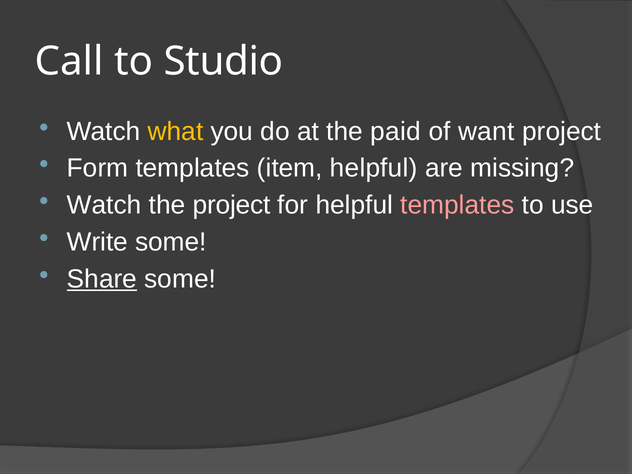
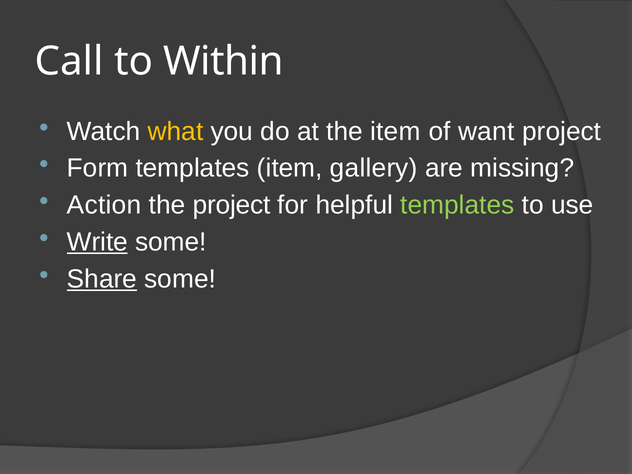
Studio: Studio -> Within
the paid: paid -> item
item helpful: helpful -> gallery
Watch at (104, 205): Watch -> Action
templates at (457, 205) colour: pink -> light green
Write underline: none -> present
